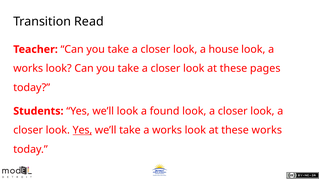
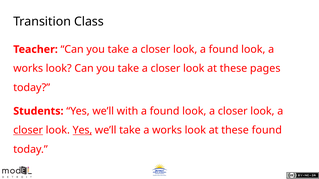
Read: Read -> Class
look a house: house -> found
we’ll look: look -> with
closer at (28, 131) underline: none -> present
these works: works -> found
